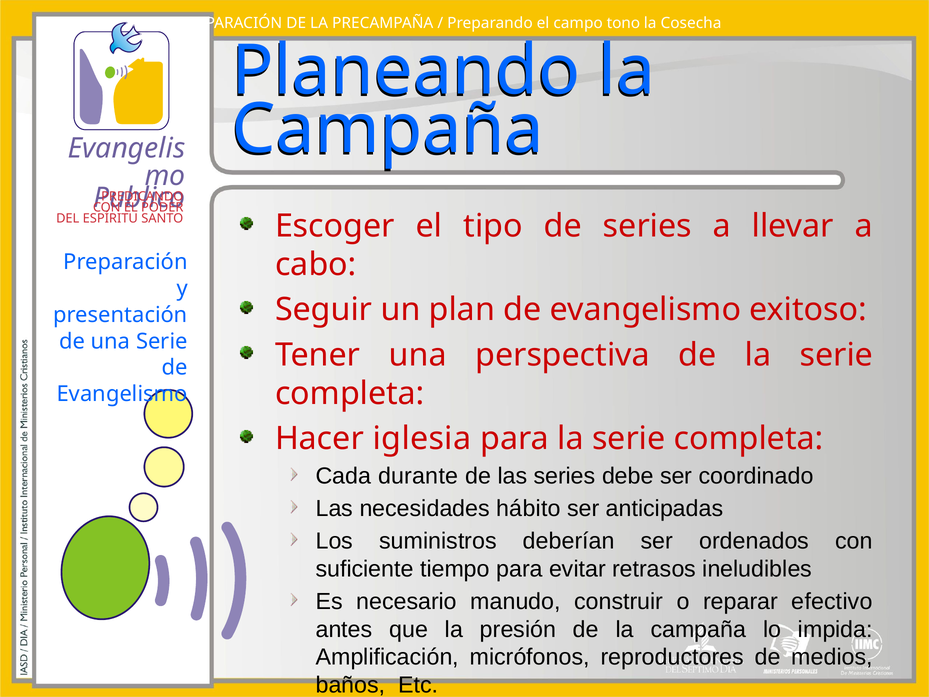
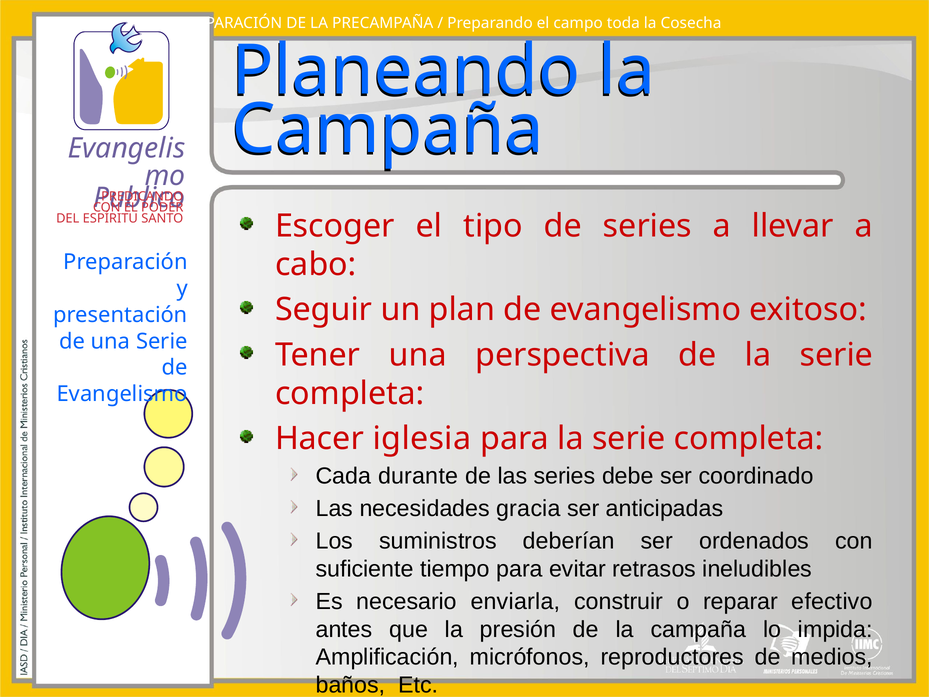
tono: tono -> toda
hábito: hábito -> gracia
manudo: manudo -> enviarla
